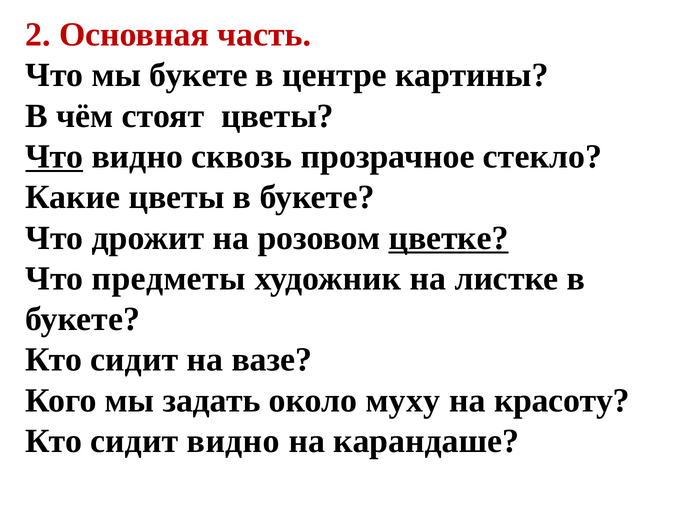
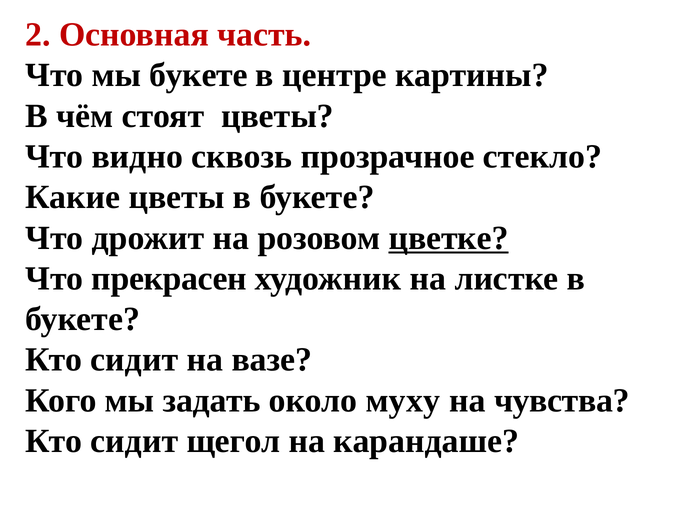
Что at (54, 156) underline: present -> none
предметы: предметы -> прекрасен
красоту: красоту -> чувства
сидит видно: видно -> щегол
